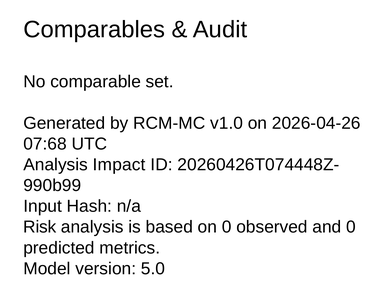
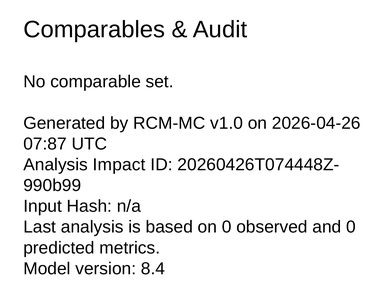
07:68: 07:68 -> 07:87
Risk: Risk -> Last
5.0: 5.0 -> 8.4
